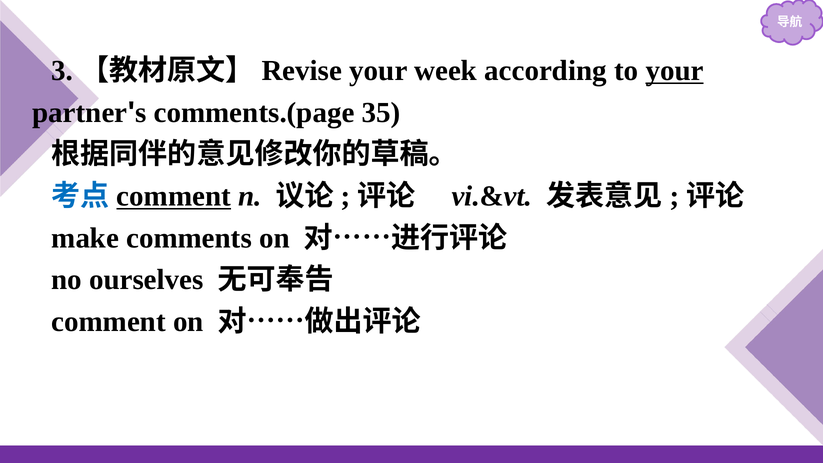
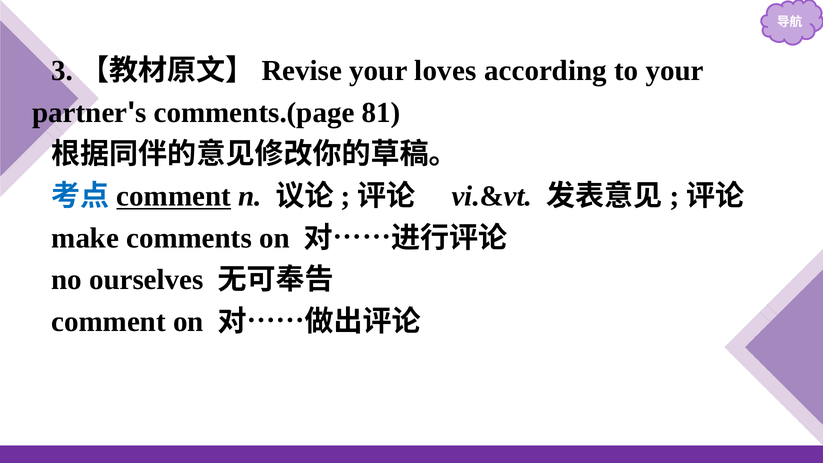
week: week -> loves
your at (675, 71) underline: present -> none
35: 35 -> 81
